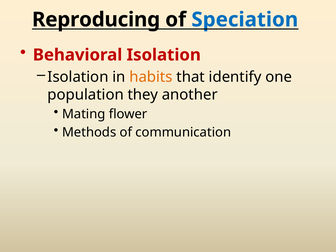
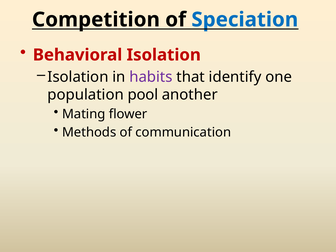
Reproducing: Reproducing -> Competition
habits colour: orange -> purple
they: they -> pool
